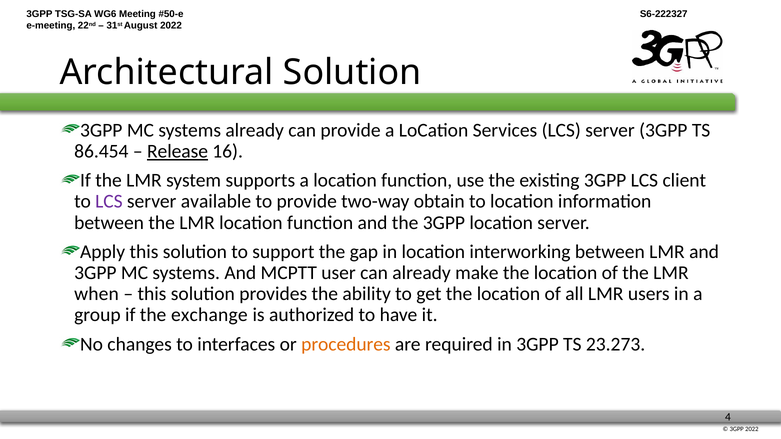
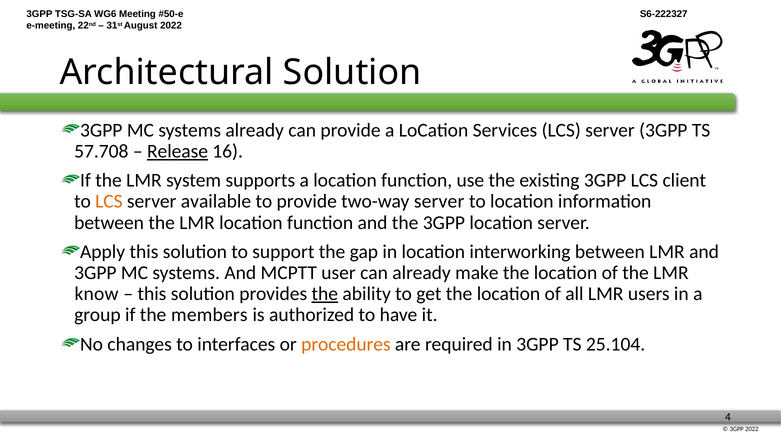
86.454: 86.454 -> 57.708
LCS at (109, 202) colour: purple -> orange
two-way obtain: obtain -> server
when: when -> know
the at (325, 294) underline: none -> present
exchange: exchange -> members
23.273: 23.273 -> 25.104
